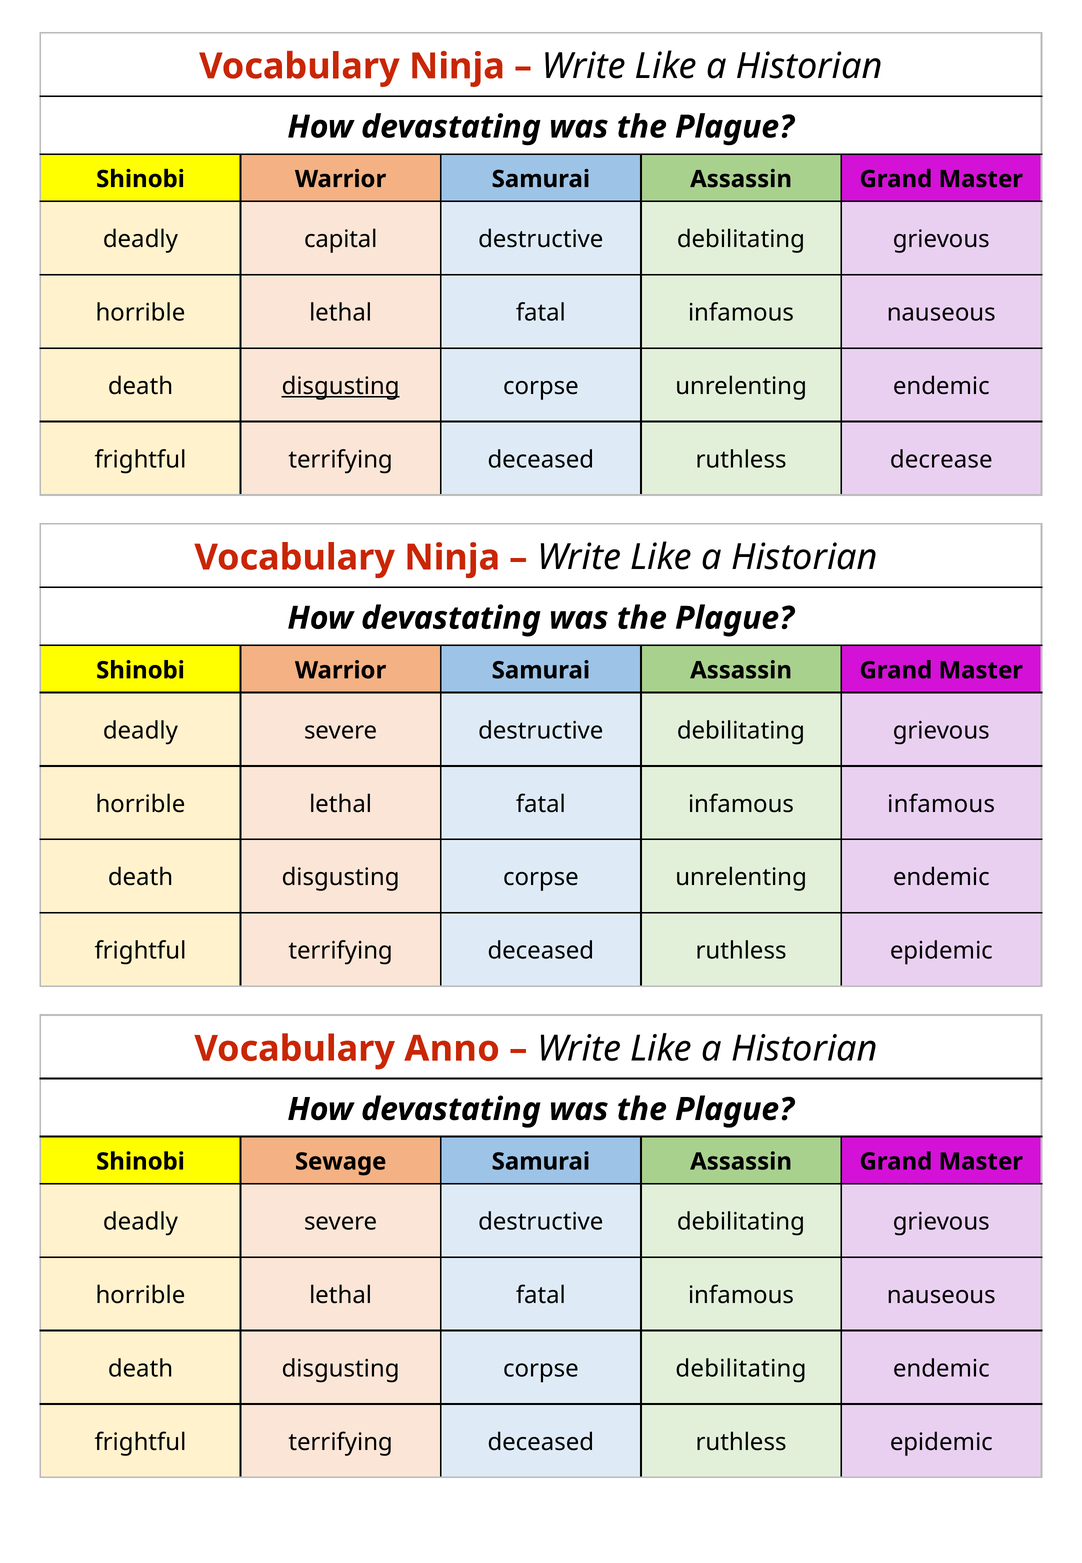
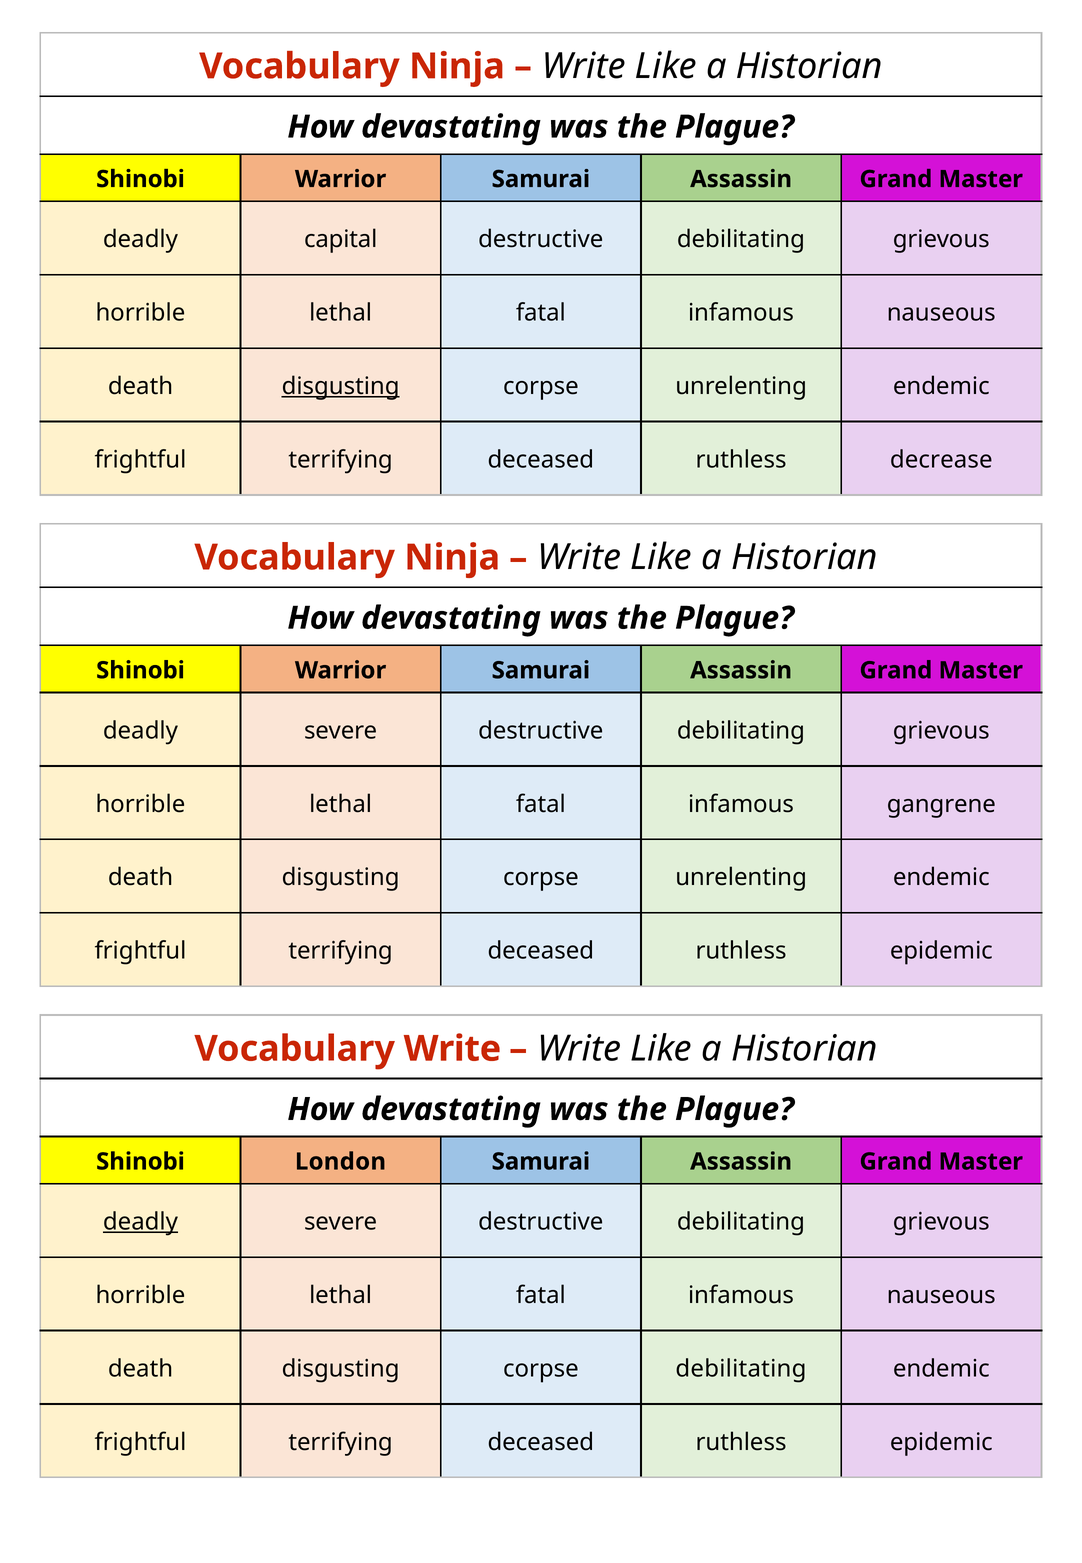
infamous infamous: infamous -> gangrene
Vocabulary Anno: Anno -> Write
Sewage: Sewage -> London
deadly at (140, 1222) underline: none -> present
